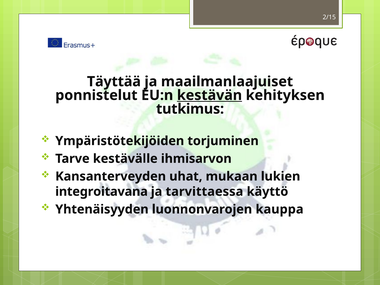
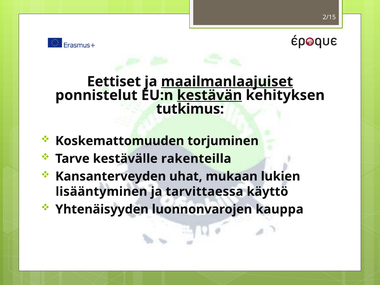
Täyttää: Täyttää -> Eettiset
maailmanlaajuiset underline: none -> present
Ympäristötekijöiden: Ympäristötekijöiden -> Koskemattomuuden
ihmisarvon: ihmisarvon -> rakenteilla
integroitavana: integroitavana -> lisääntyminen
